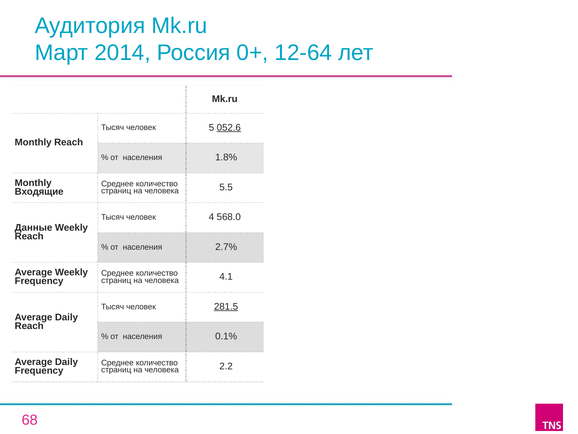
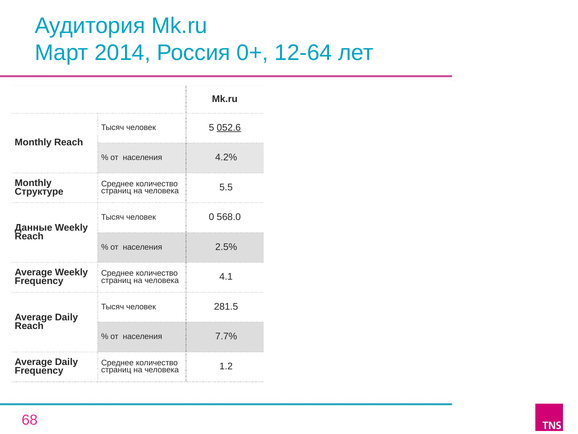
1.8%: 1.8% -> 4.2%
Входящие: Входящие -> Структуре
4: 4 -> 0
2.7%: 2.7% -> 2.5%
281.5 underline: present -> none
0.1%: 0.1% -> 7.7%
2.2: 2.2 -> 1.2
